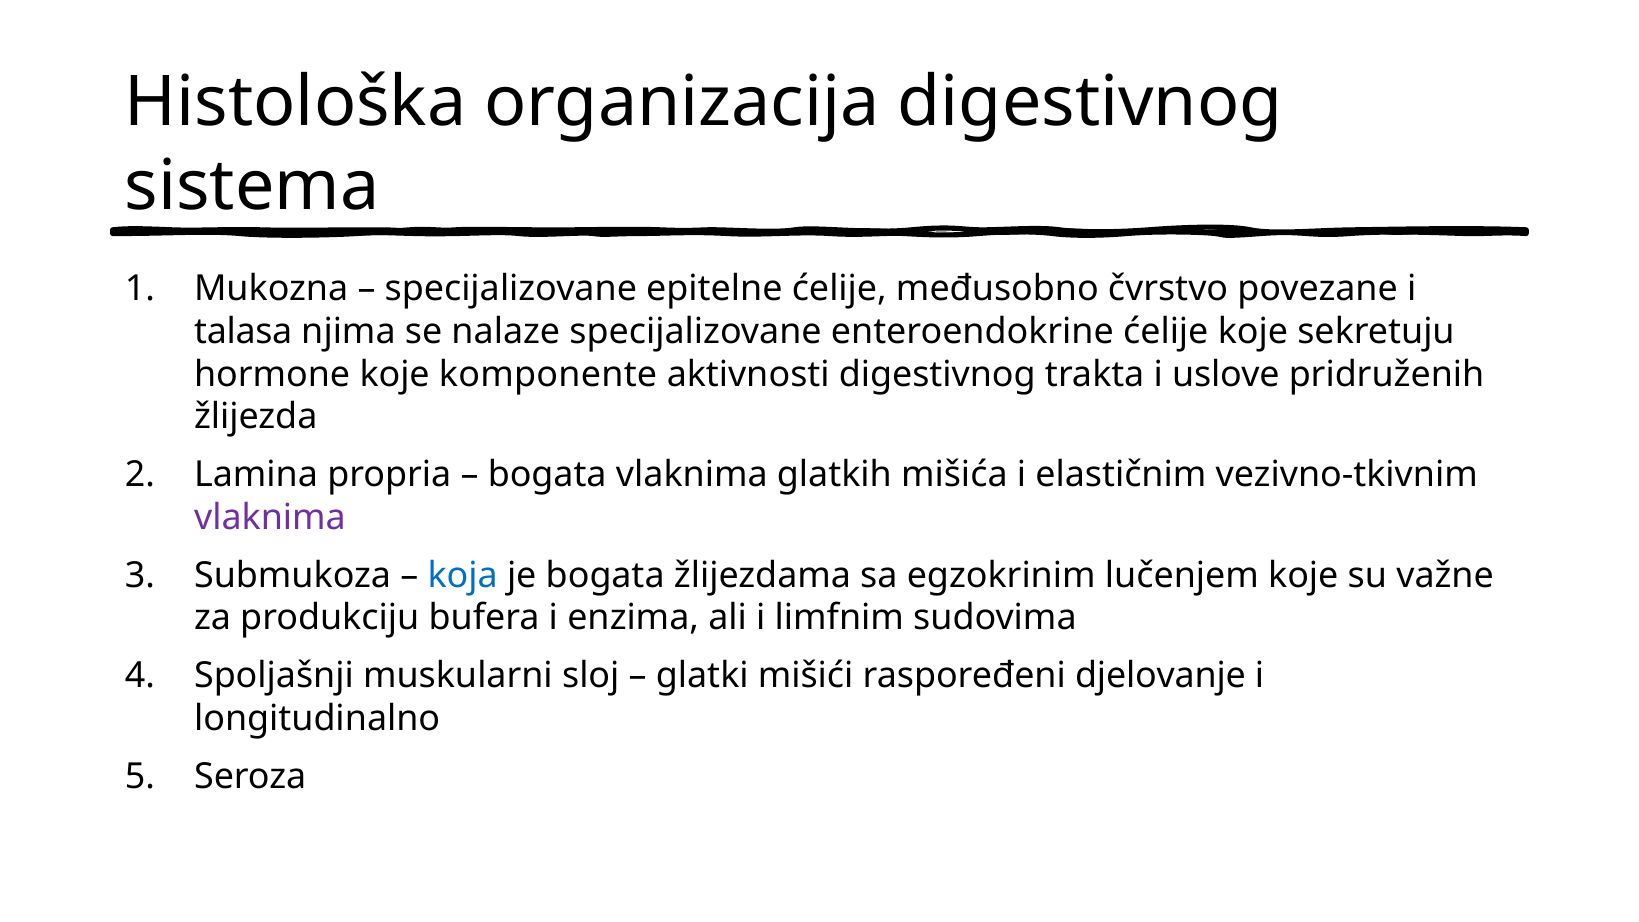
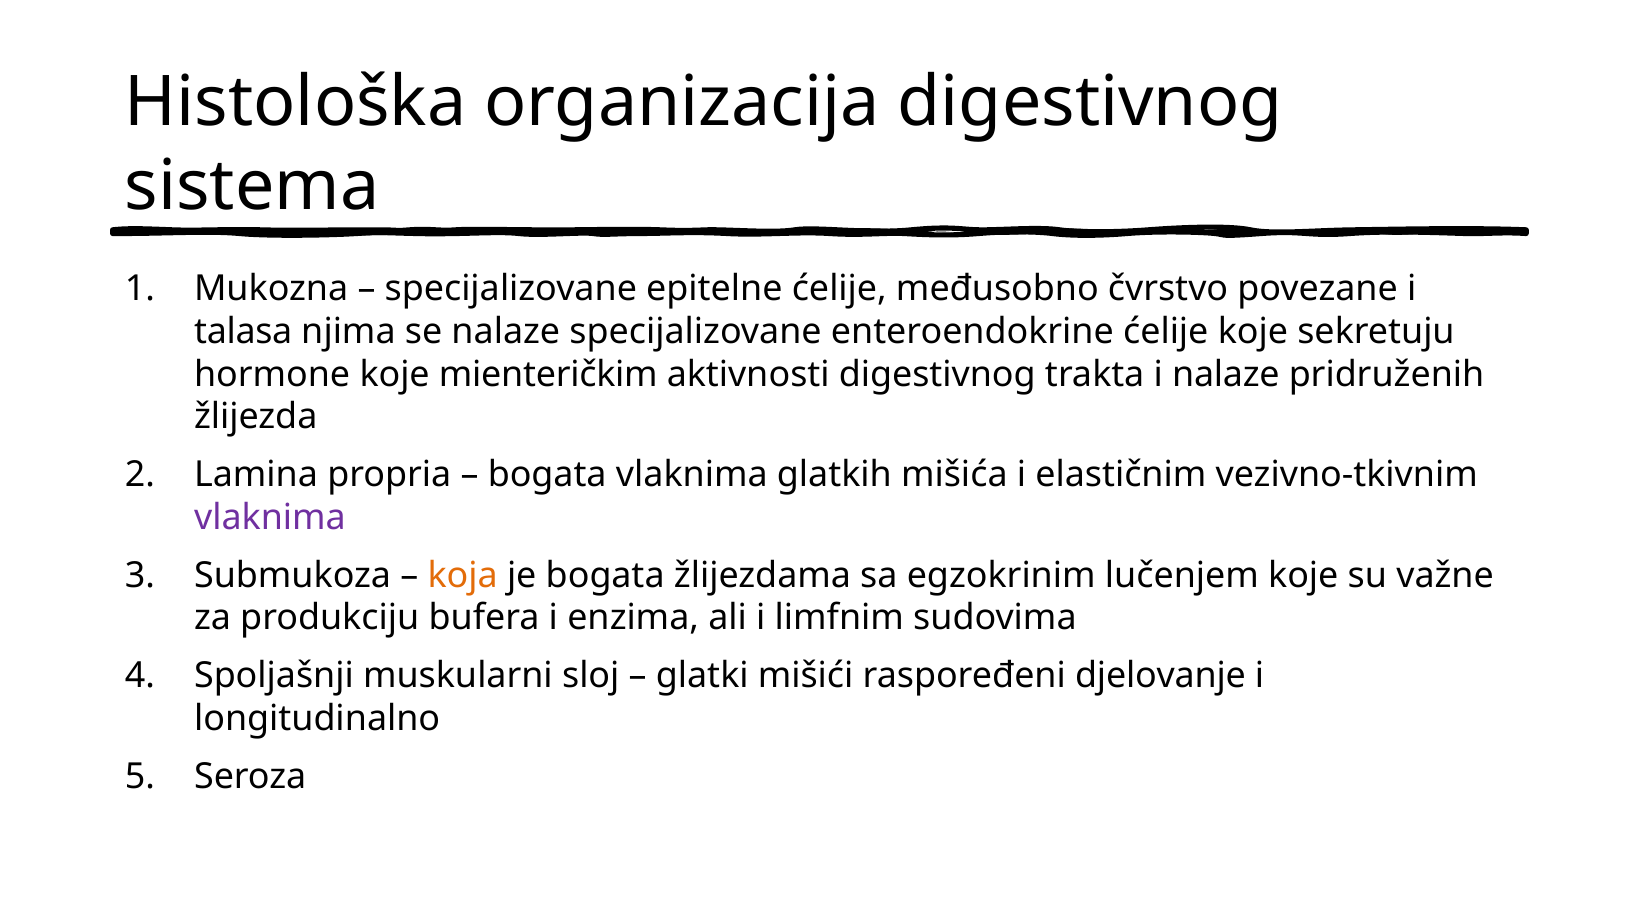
komponente: komponente -> mienteričkim
i uslove: uslove -> nalaze
koja colour: blue -> orange
